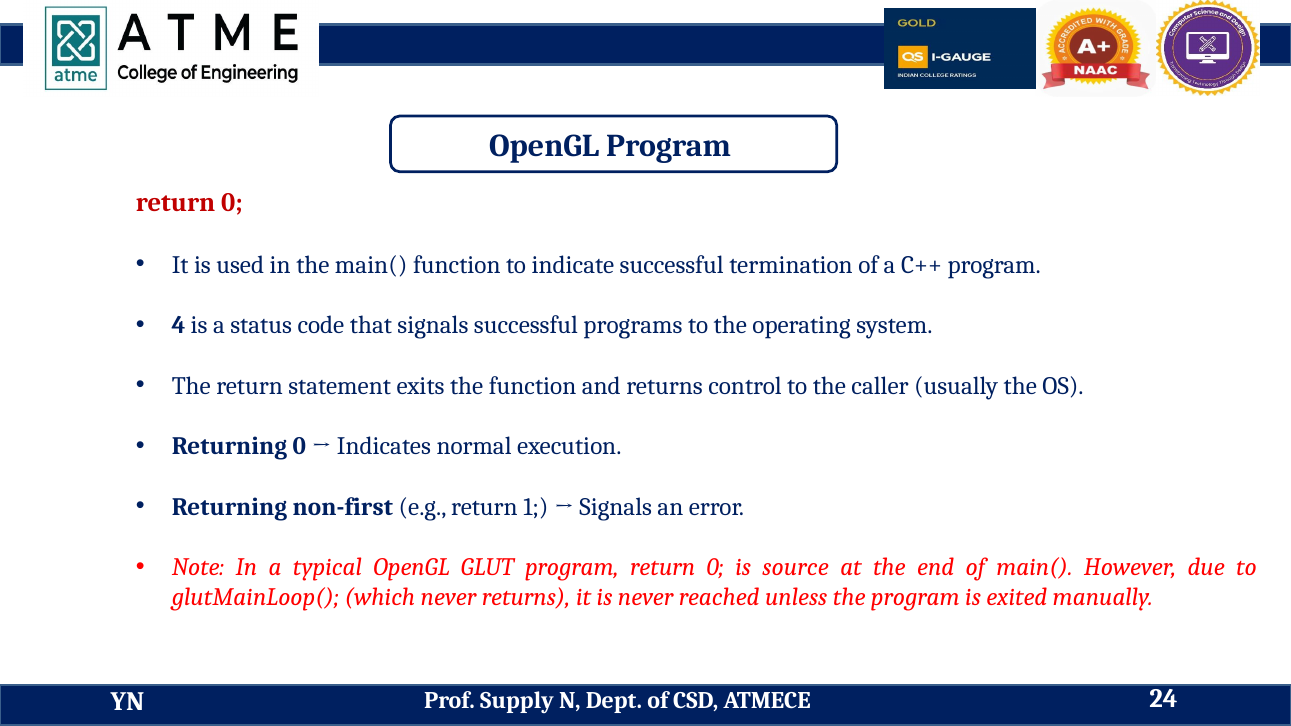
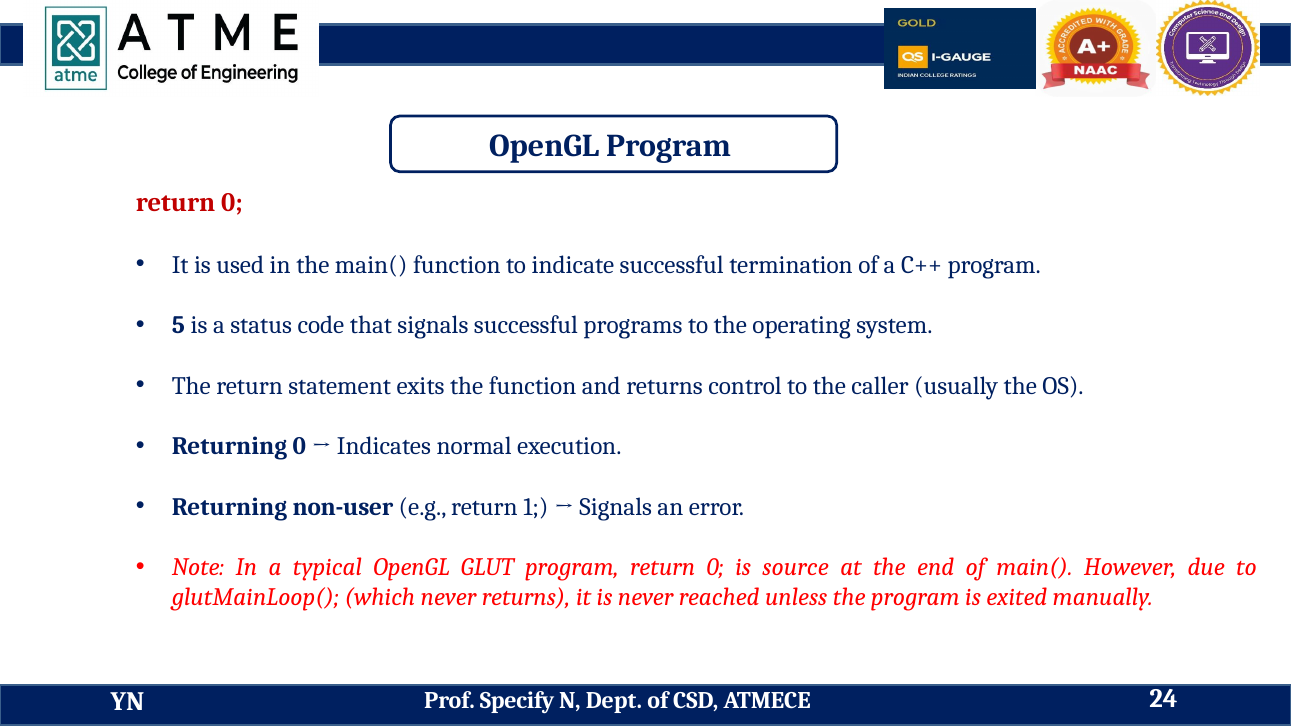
4: 4 -> 5
non-first: non-first -> non-user
Supply: Supply -> Specify
